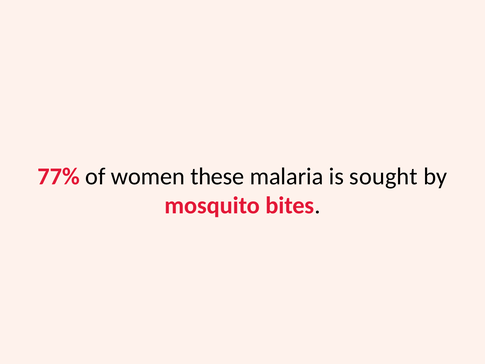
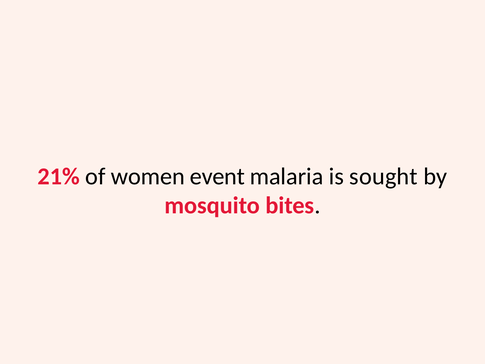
77%: 77% -> 21%
these: these -> event
